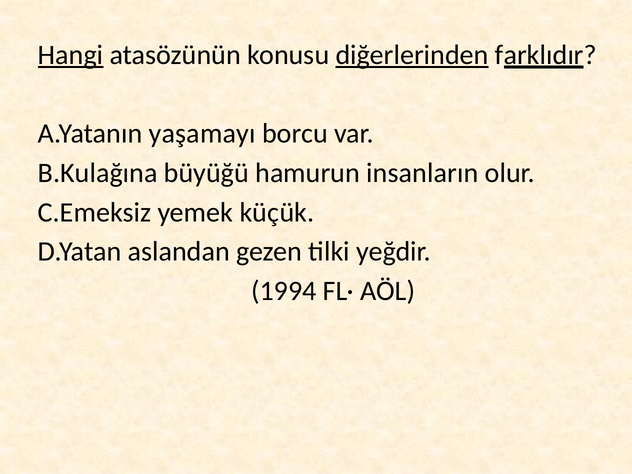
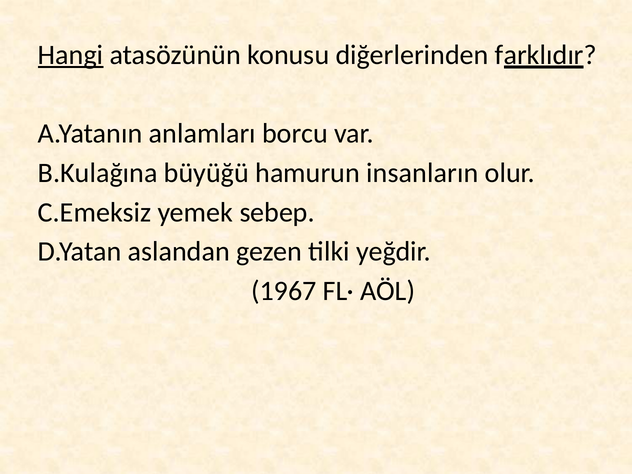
diğerlerinden underline: present -> none
yaşamayı: yaşamayı -> anlamları
küçük: küçük -> sebep
1994: 1994 -> 1967
